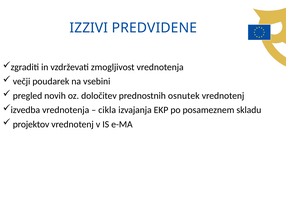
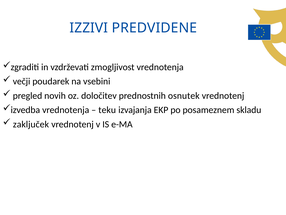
cikla: cikla -> teku
projektov: projektov -> zaključek
